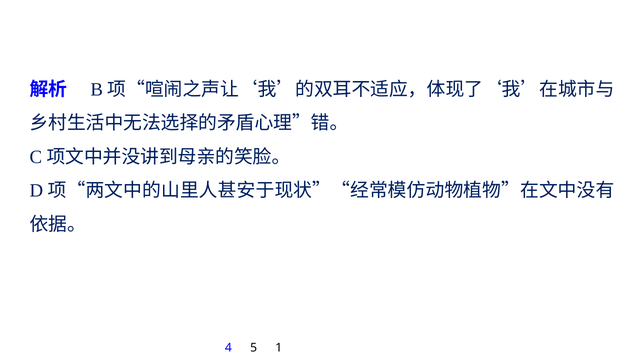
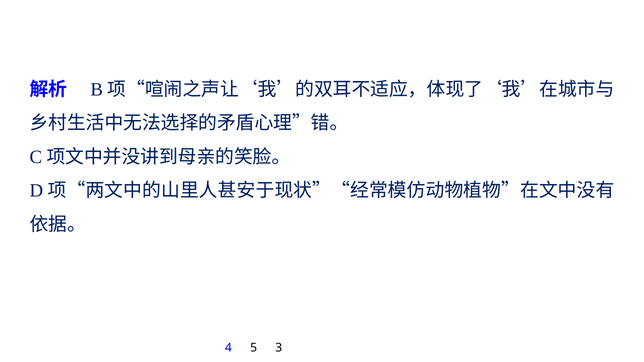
1: 1 -> 3
